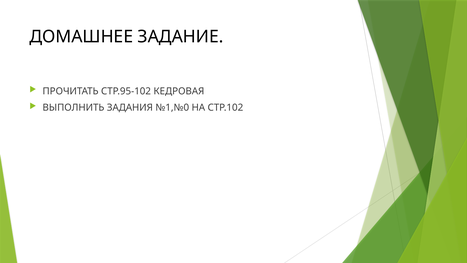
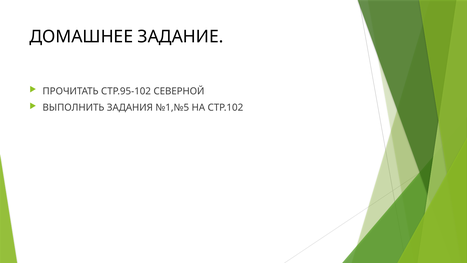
КЕДРОВАЯ: КЕДРОВАЯ -> СЕВЕРНОЙ
№1,№0: №1,№0 -> №1,№5
